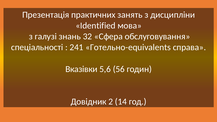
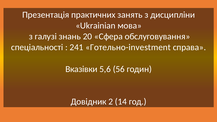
Identified: Identified -> Ukrainian
32: 32 -> 20
Готельно-equivalents: Готельно-equivalents -> Готельно-investment
